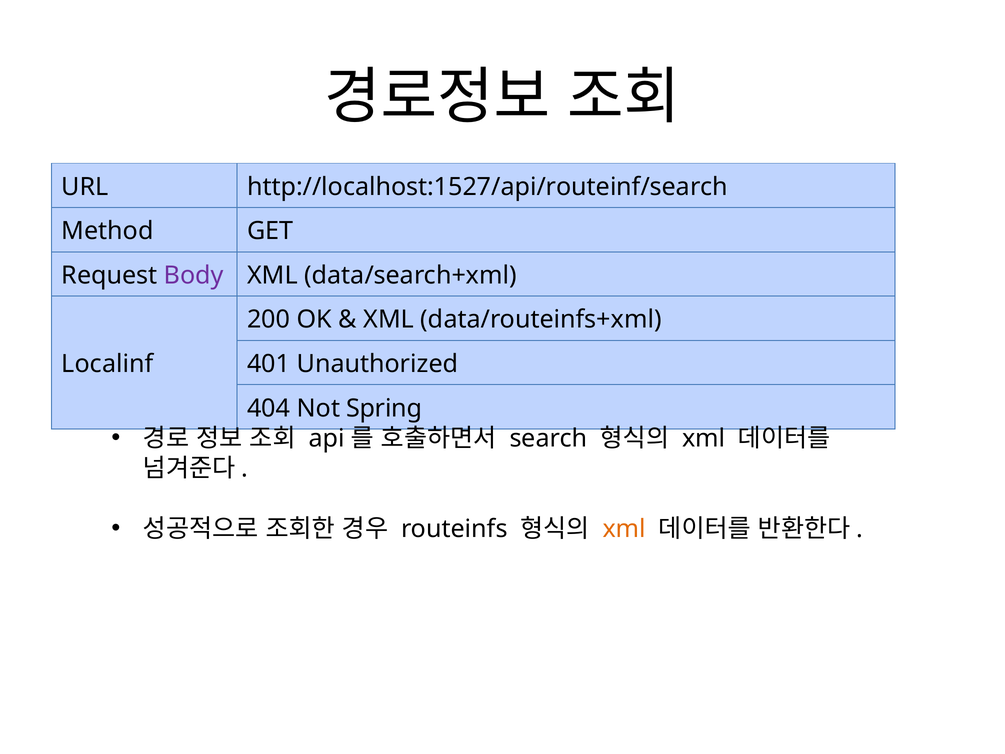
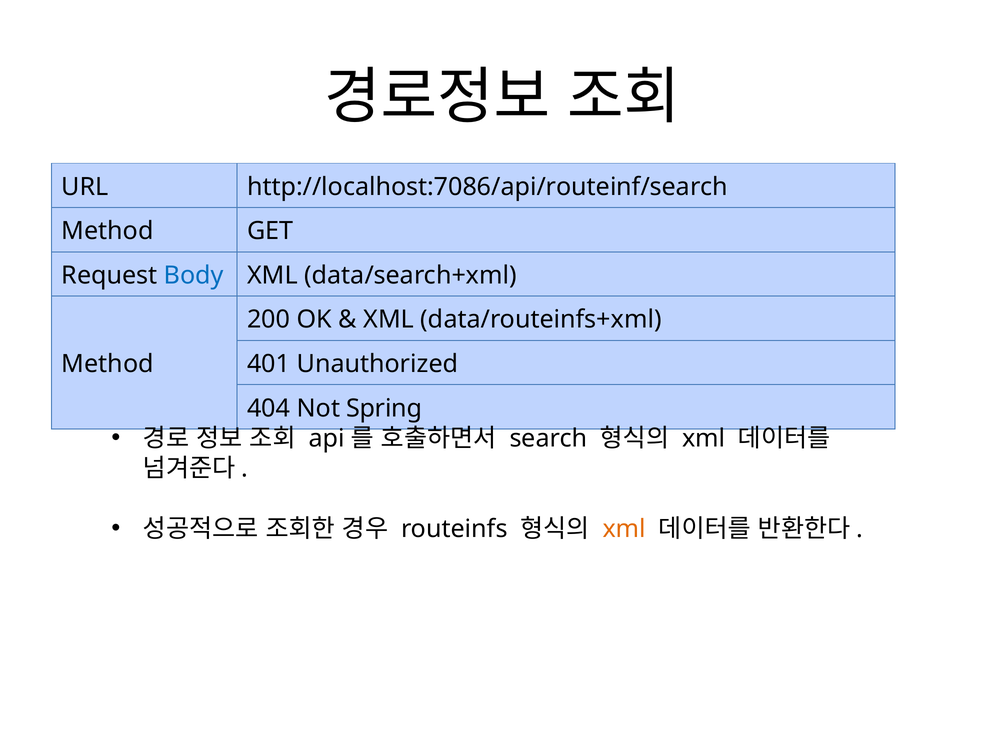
http://localhost:1527/api/routeinf/search: http://localhost:1527/api/routeinf/search -> http://localhost:7086/api/routeinf/search
Body colour: purple -> blue
Localinf at (108, 364): Localinf -> Method
